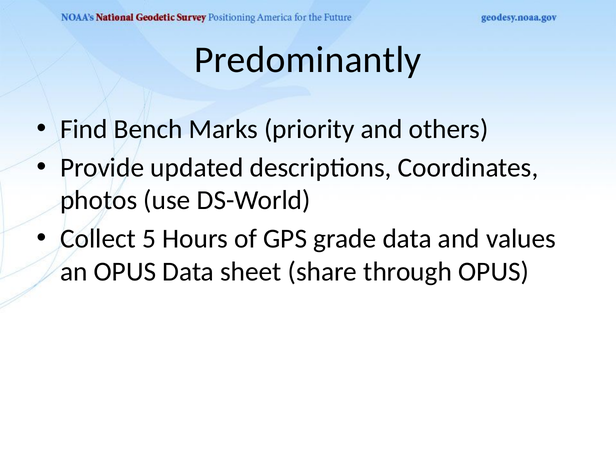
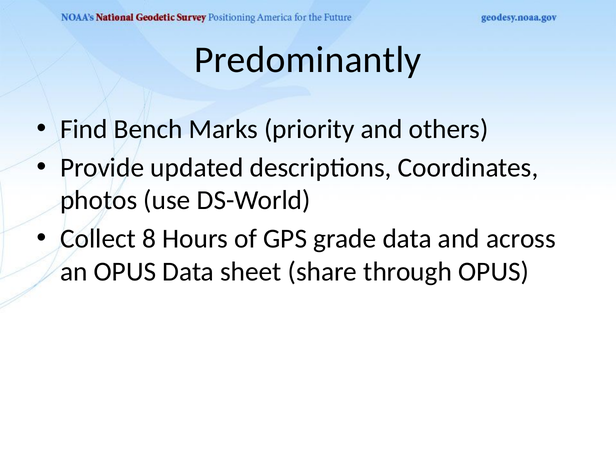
5: 5 -> 8
values: values -> across
